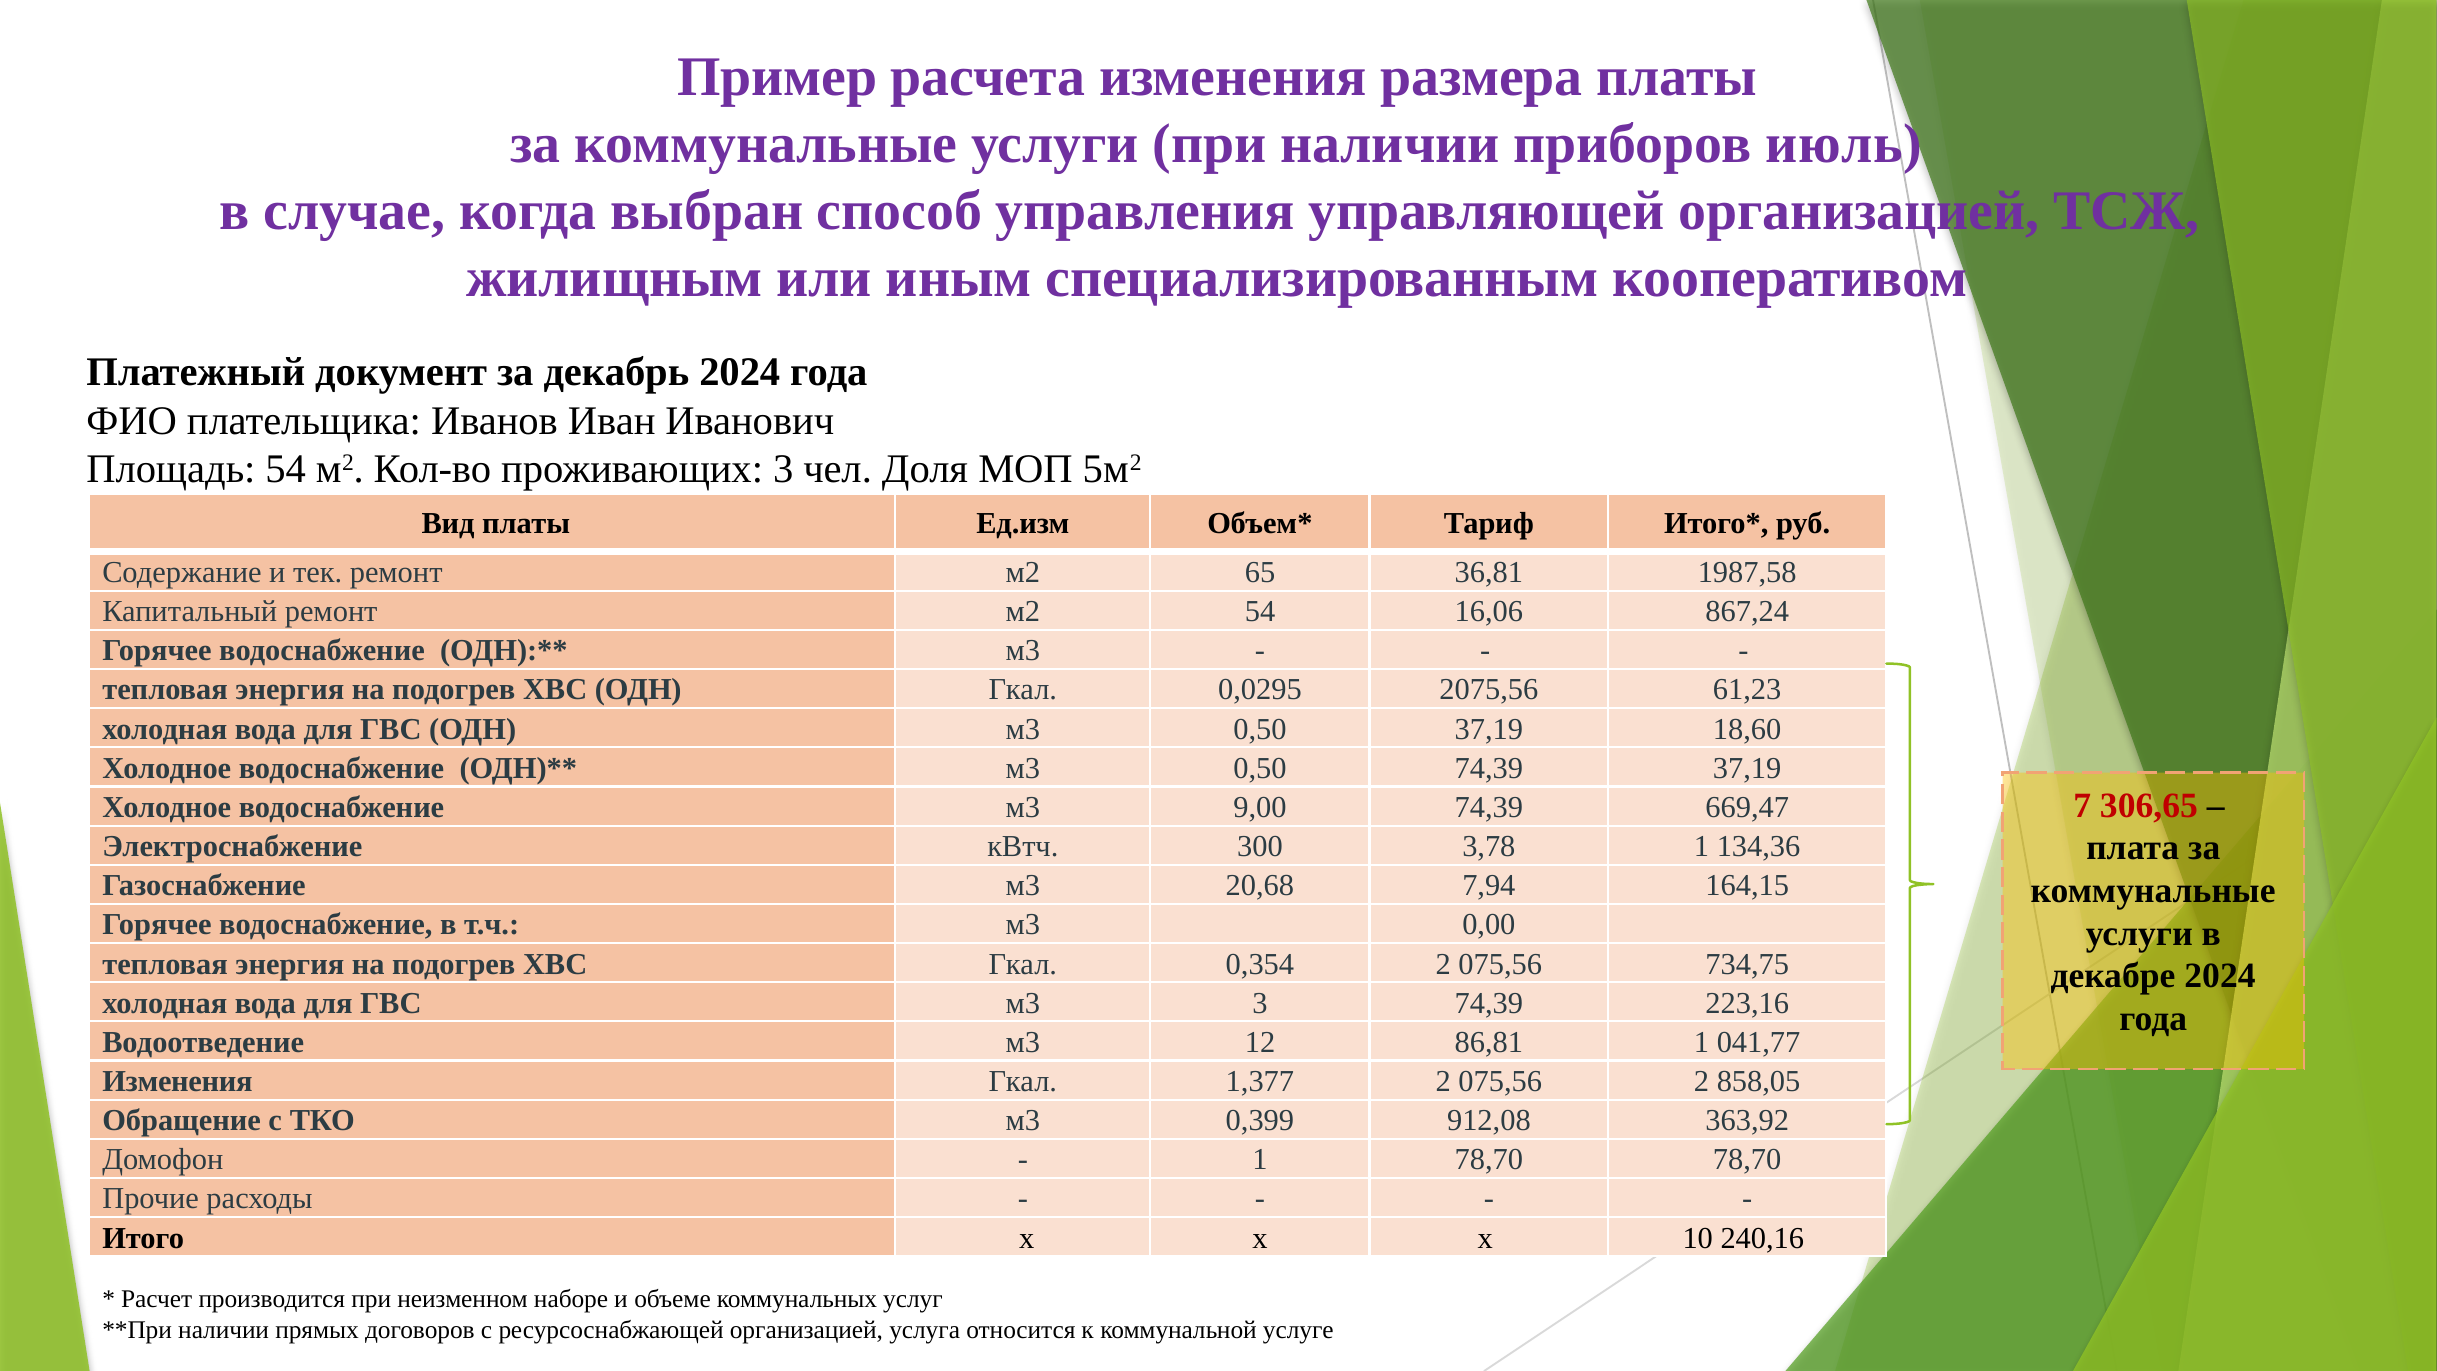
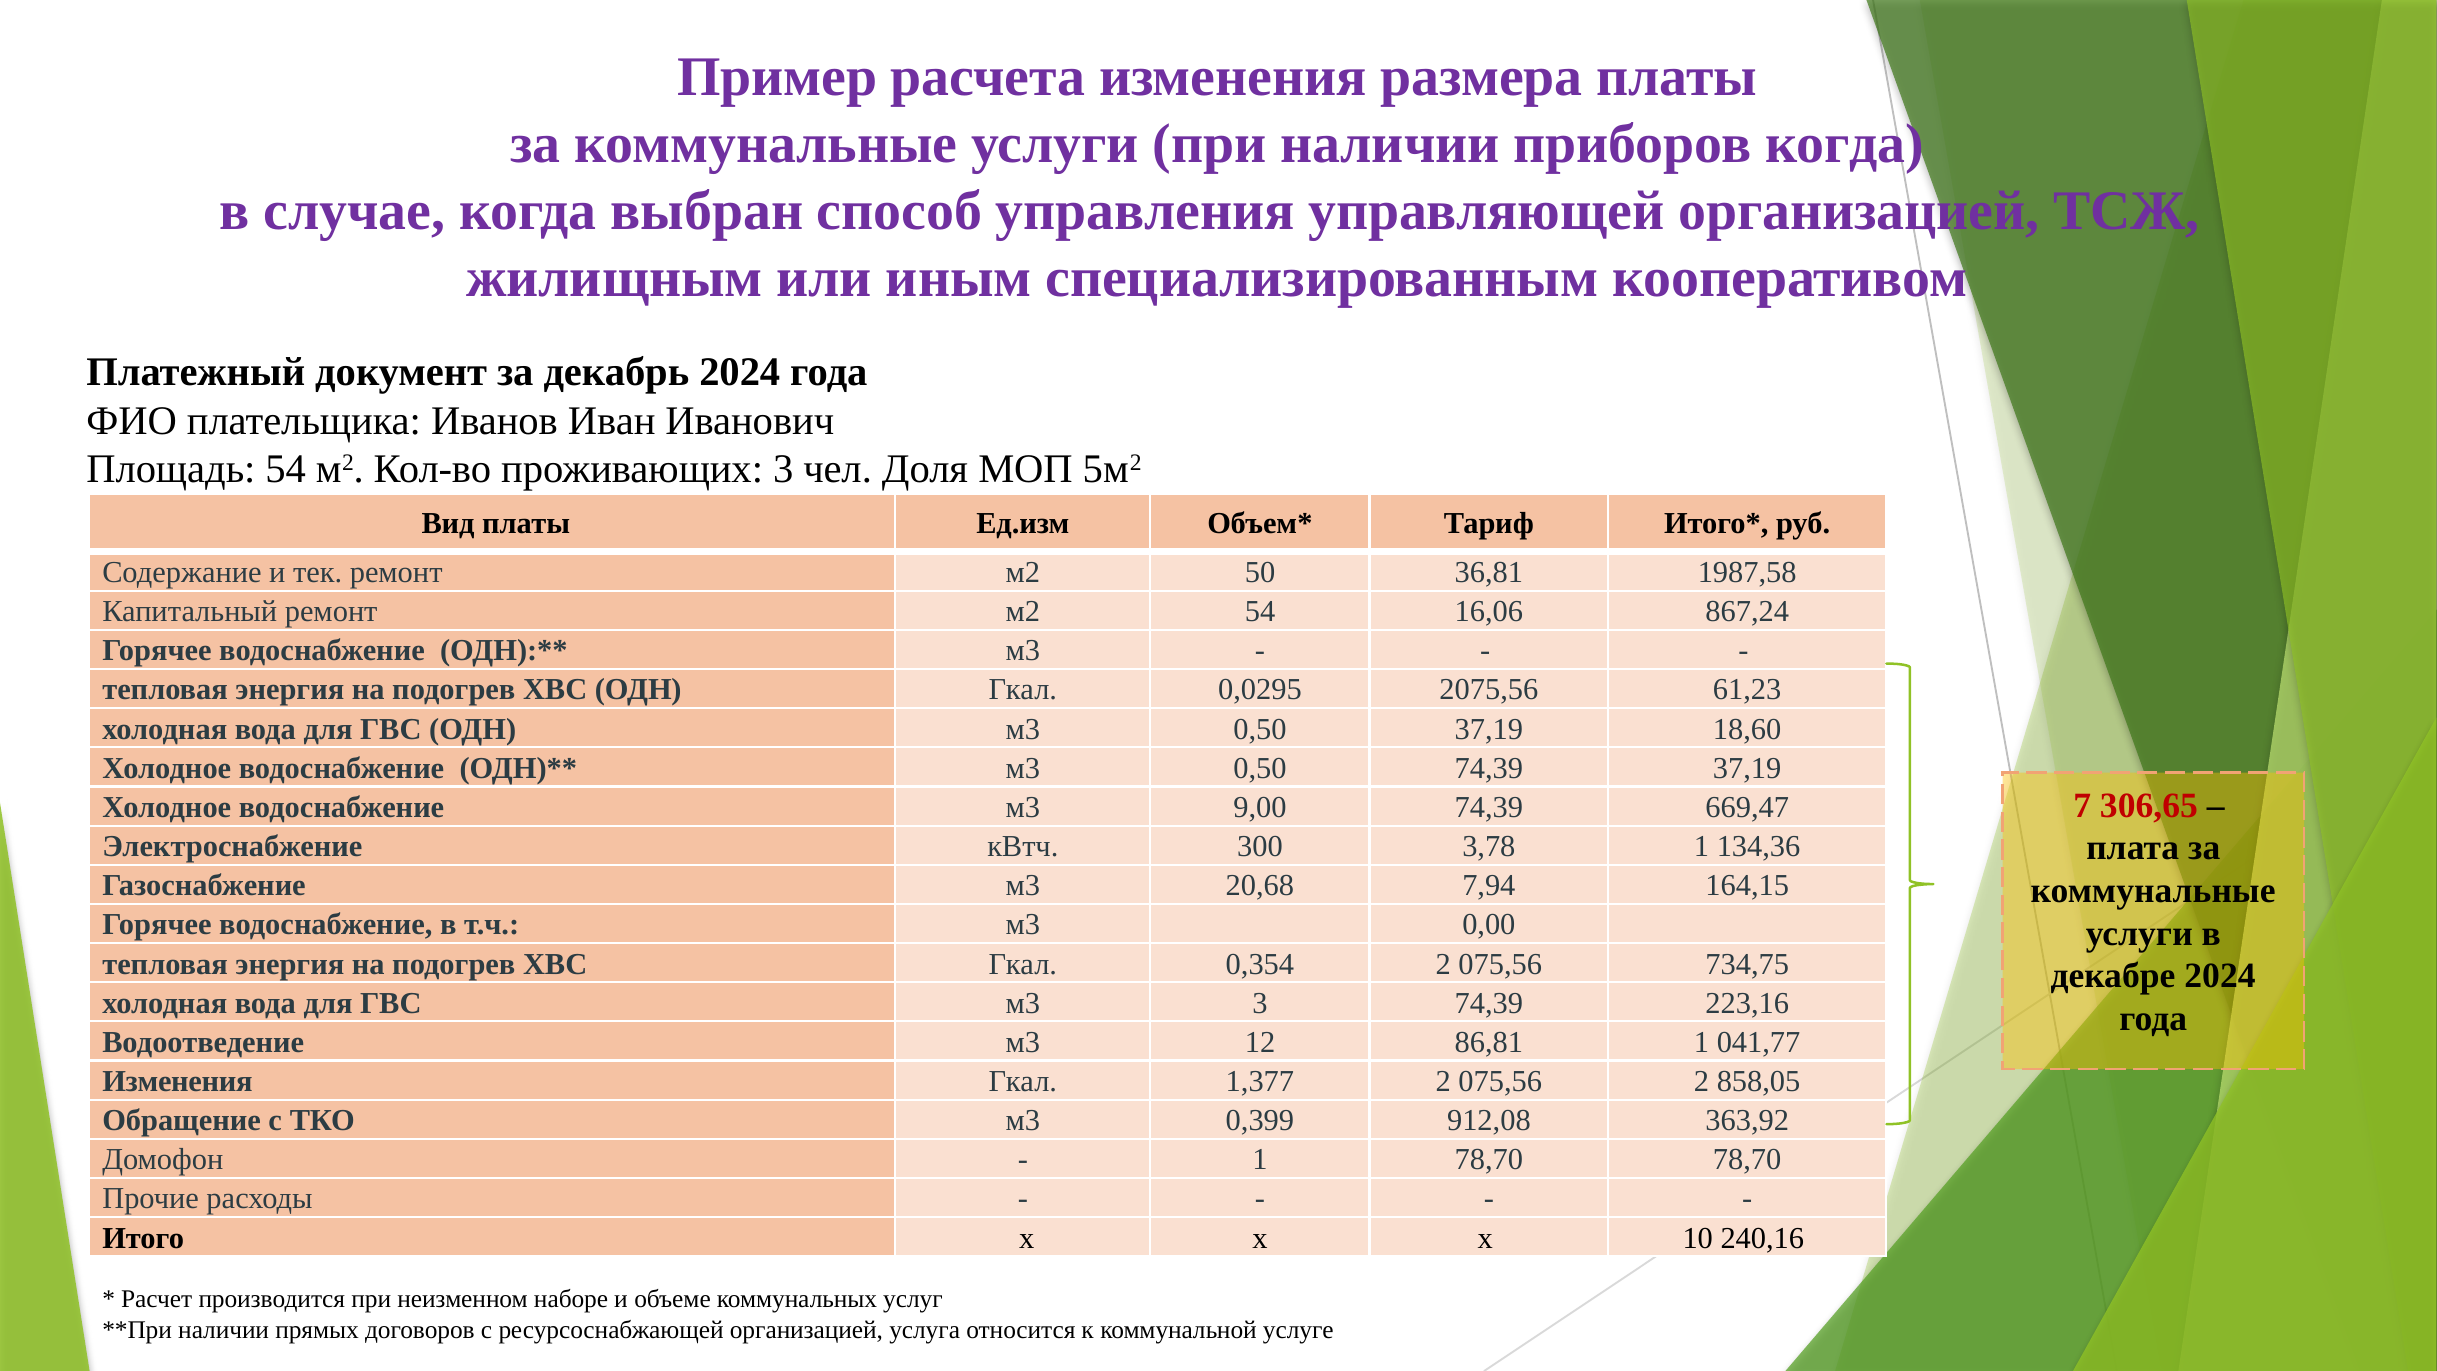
приборов июль: июль -> когда
65: 65 -> 50
